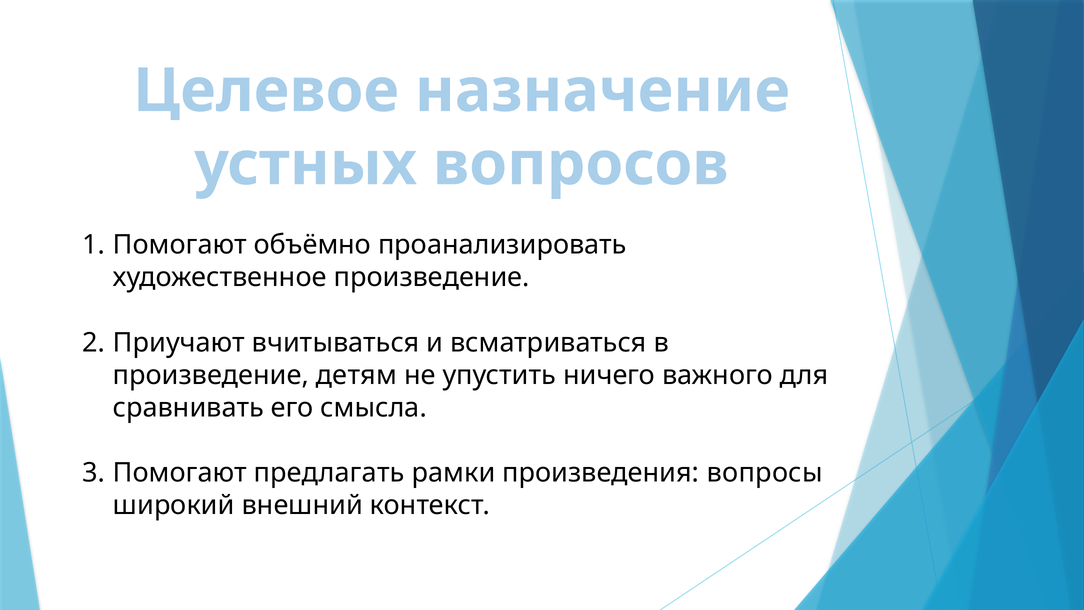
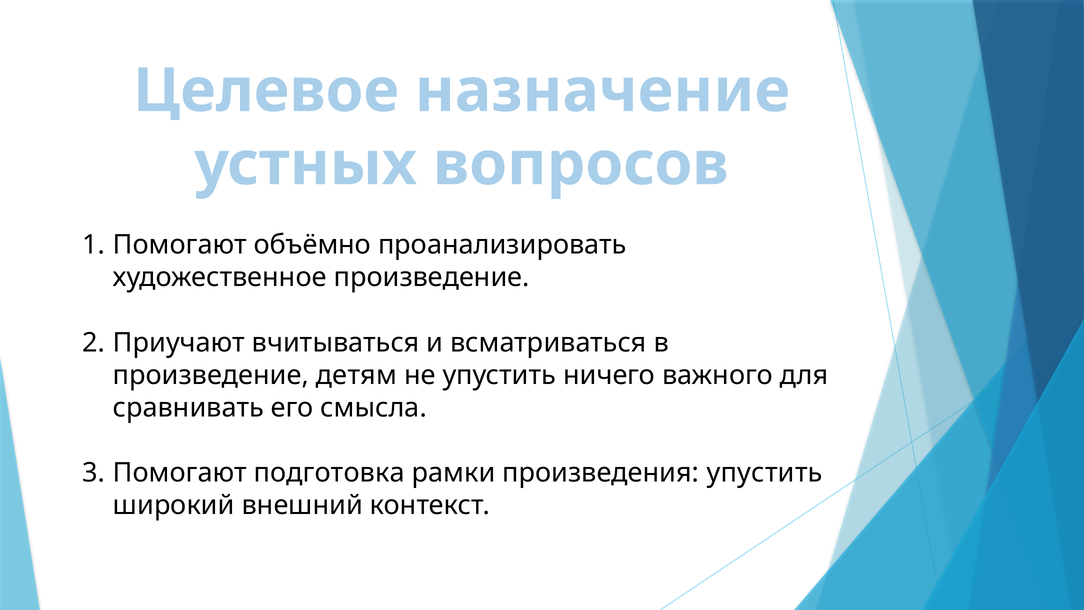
предлагать: предлагать -> подготовка
произведения вопросы: вопросы -> упустить
